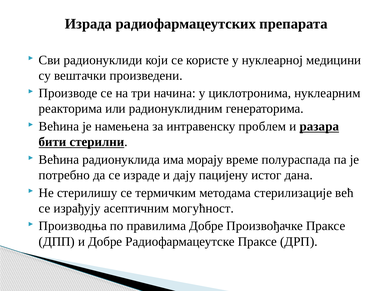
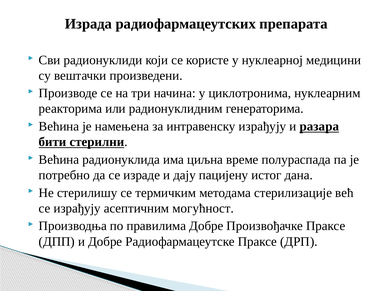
интравенску проблем: проблем -> израђују
морају: морају -> циљна
